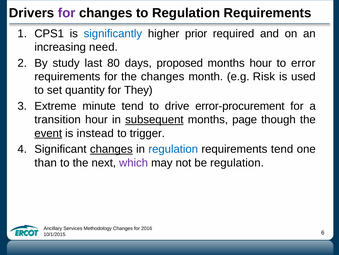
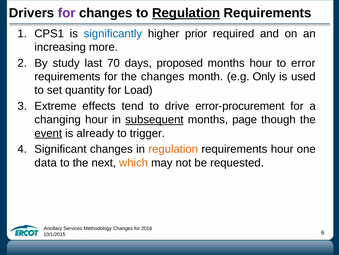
Regulation at (186, 13) underline: none -> present
need: need -> more
80: 80 -> 70
Risk: Risk -> Only
They: They -> Load
minute: minute -> effects
transition: transition -> changing
instead: instead -> already
changes at (111, 149) underline: present -> none
regulation at (173, 149) colour: blue -> orange
requirements tend: tend -> hour
than: than -> data
which colour: purple -> orange
be regulation: regulation -> requested
